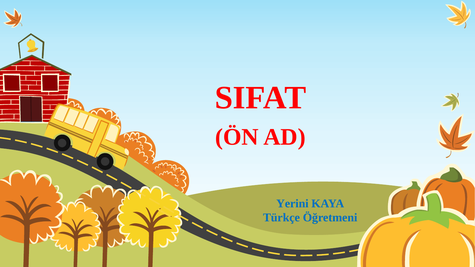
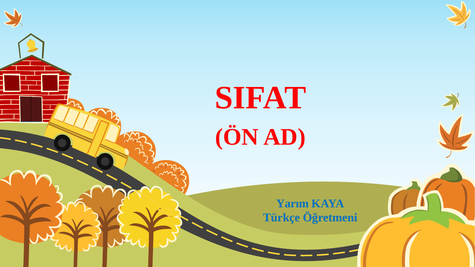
Yerini: Yerini -> Yarım
